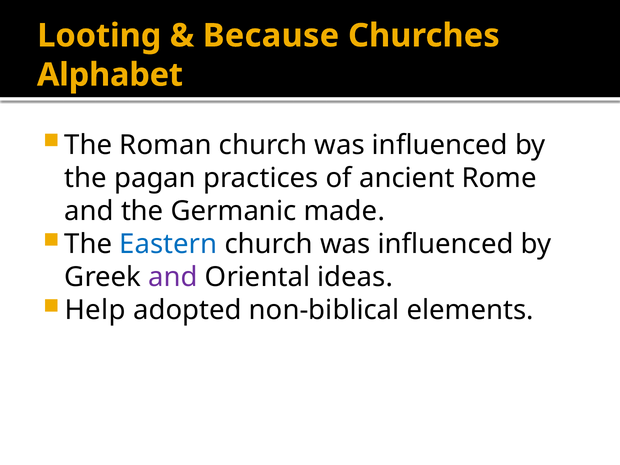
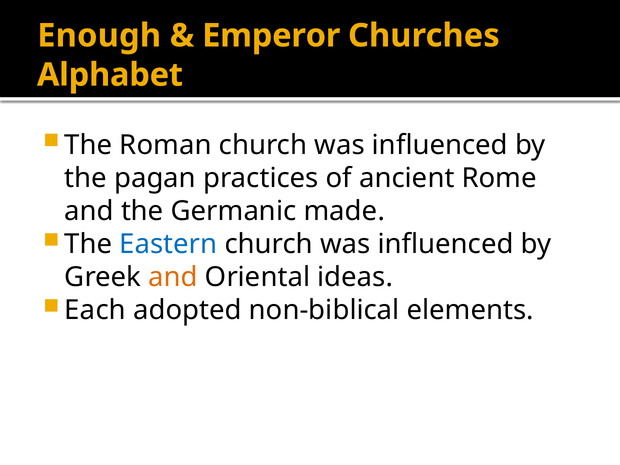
Looting: Looting -> Enough
Because: Because -> Emperor
and at (173, 277) colour: purple -> orange
Help: Help -> Each
